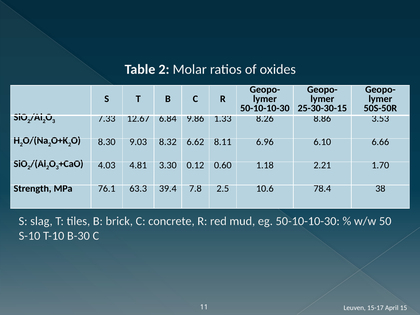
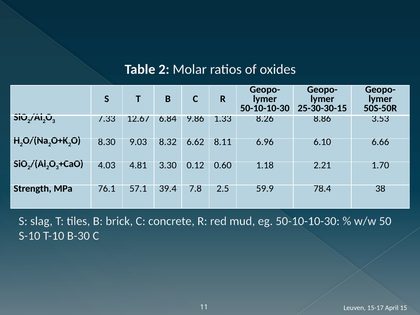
63.3: 63.3 -> 57.1
10.6: 10.6 -> 59.9
